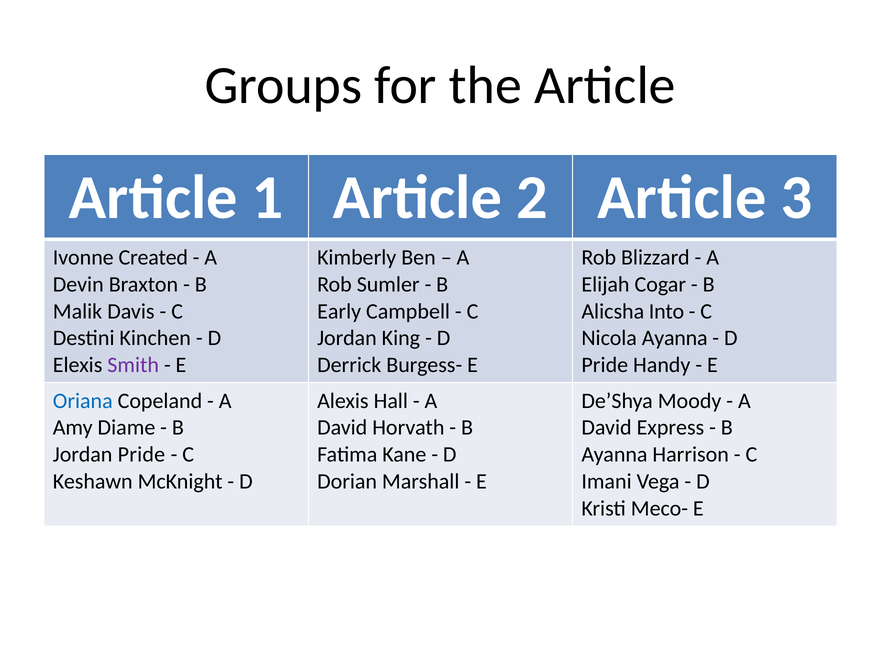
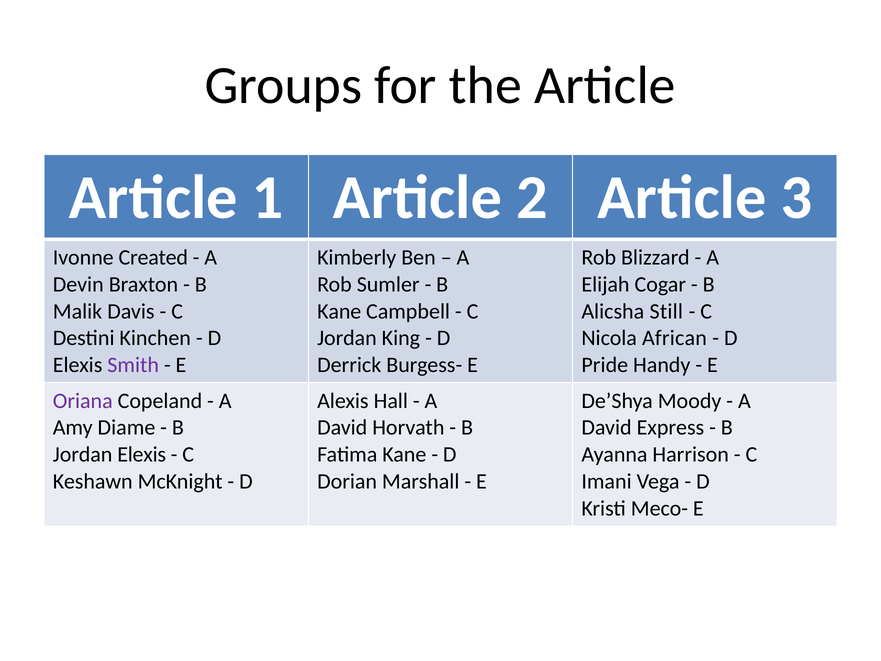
Early at (339, 311): Early -> Kane
Into: Into -> Still
Nicola Ayanna: Ayanna -> African
Oriana colour: blue -> purple
Jordan Pride: Pride -> Elexis
